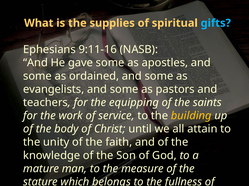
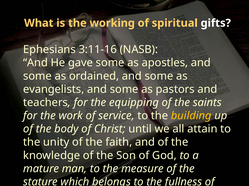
supplies: supplies -> working
gifts colour: light blue -> white
9:11-16: 9:11-16 -> 3:11-16
